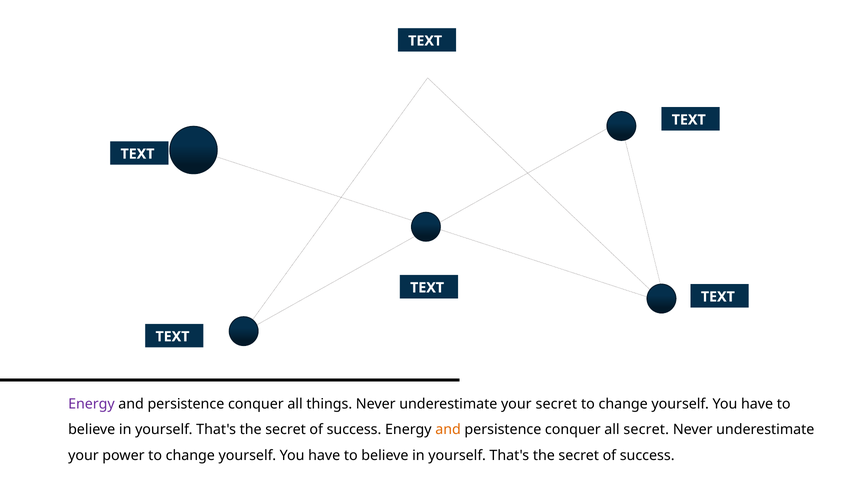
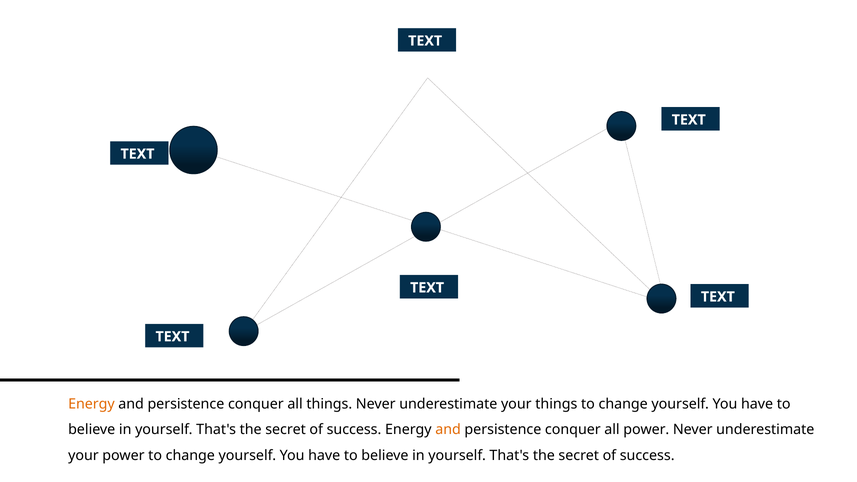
Energy at (91, 404) colour: purple -> orange
your secret: secret -> things
all secret: secret -> power
